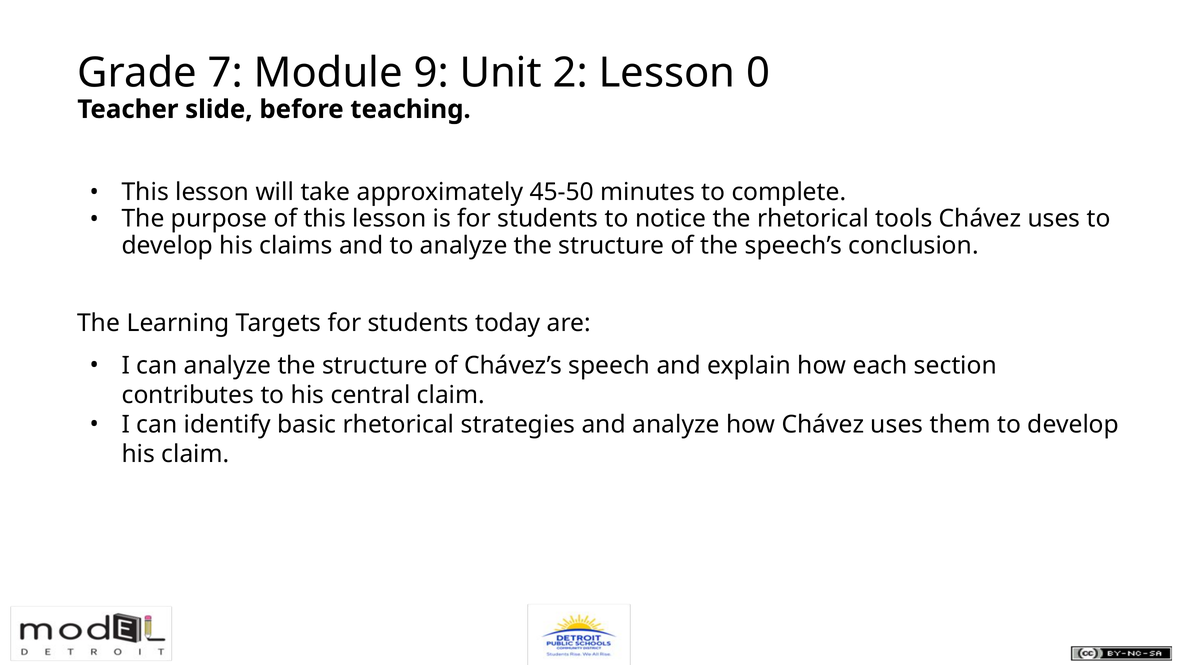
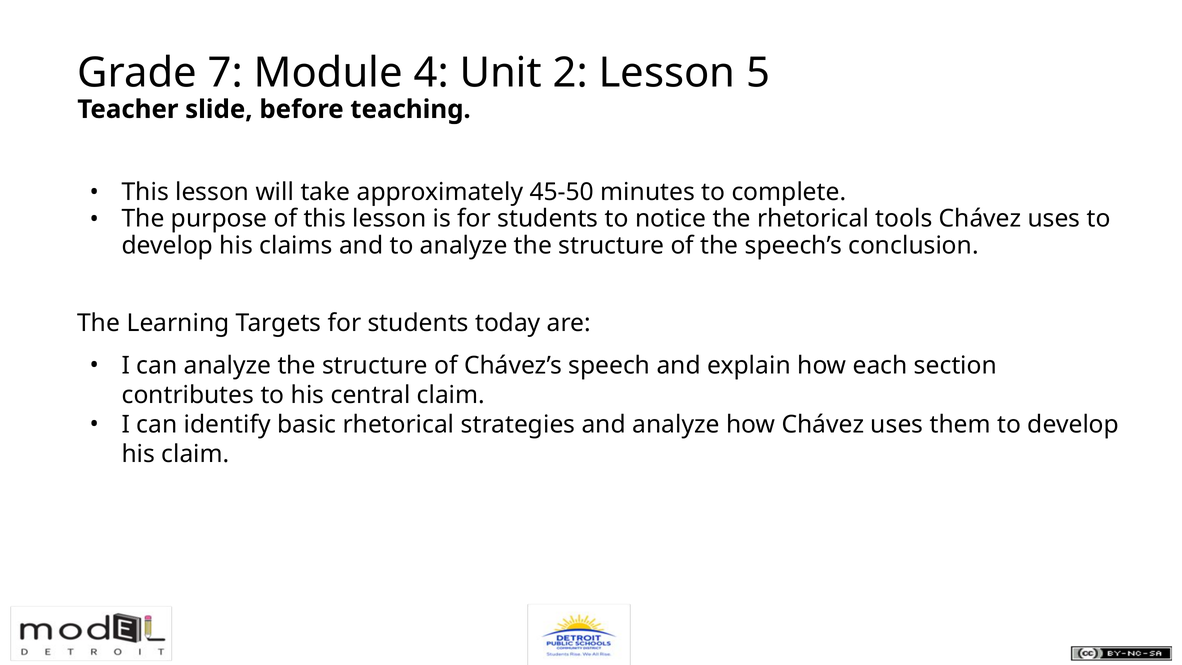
9: 9 -> 4
0: 0 -> 5
